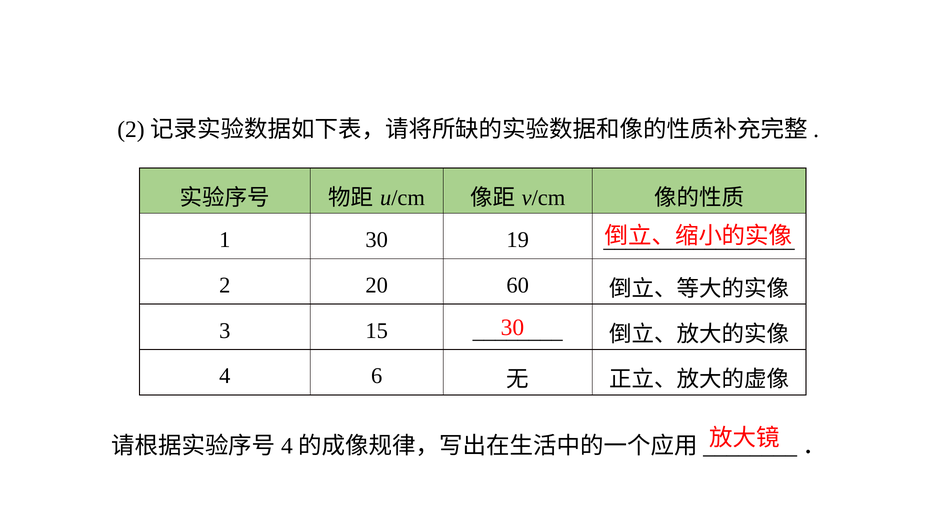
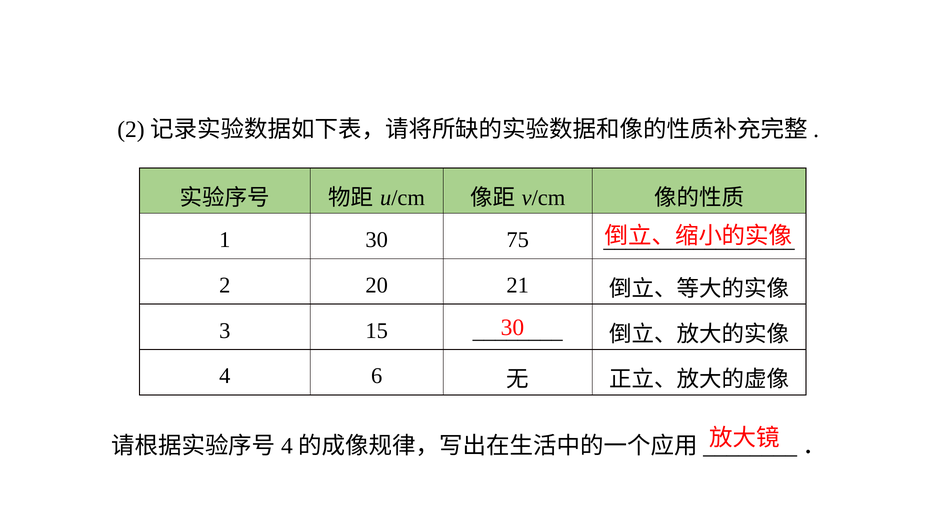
19: 19 -> 75
60: 60 -> 21
